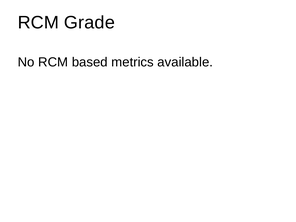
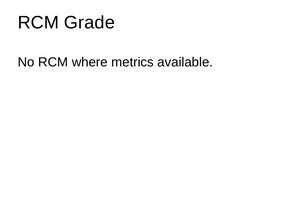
based: based -> where
